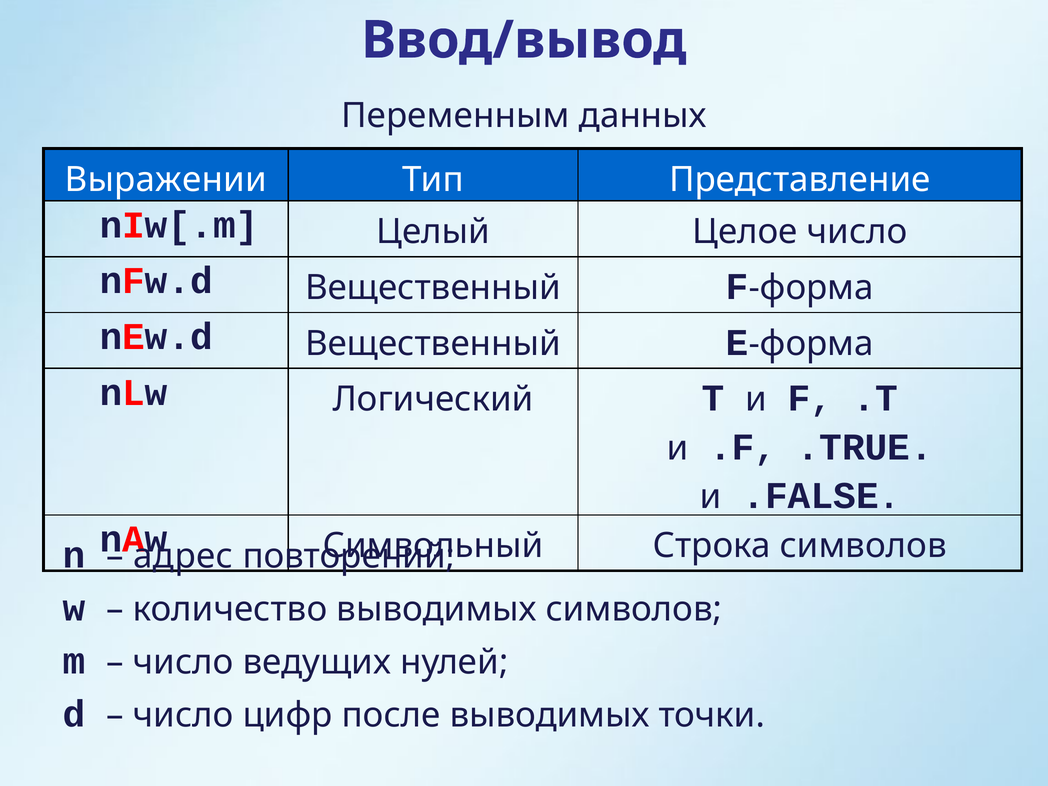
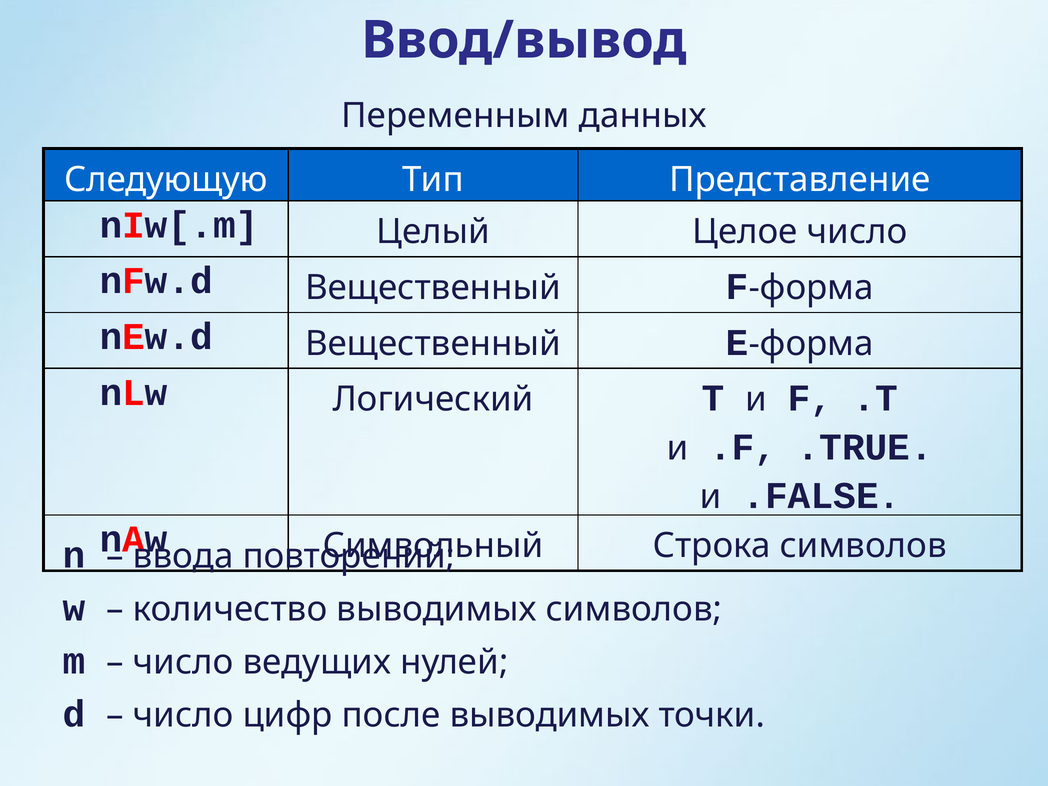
Выражении: Выражении -> Следующую
адрес: адрес -> ввода
